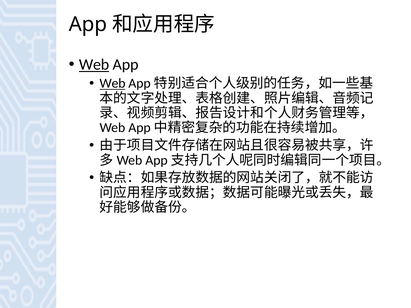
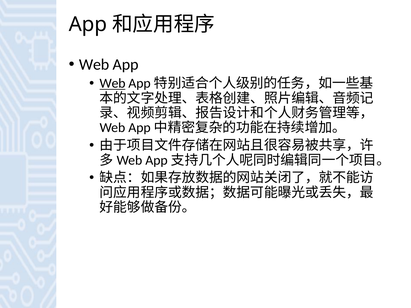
Web at (94, 65) underline: present -> none
